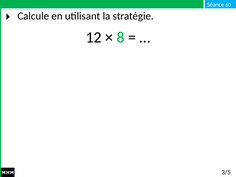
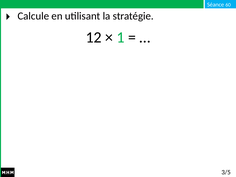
8: 8 -> 1
